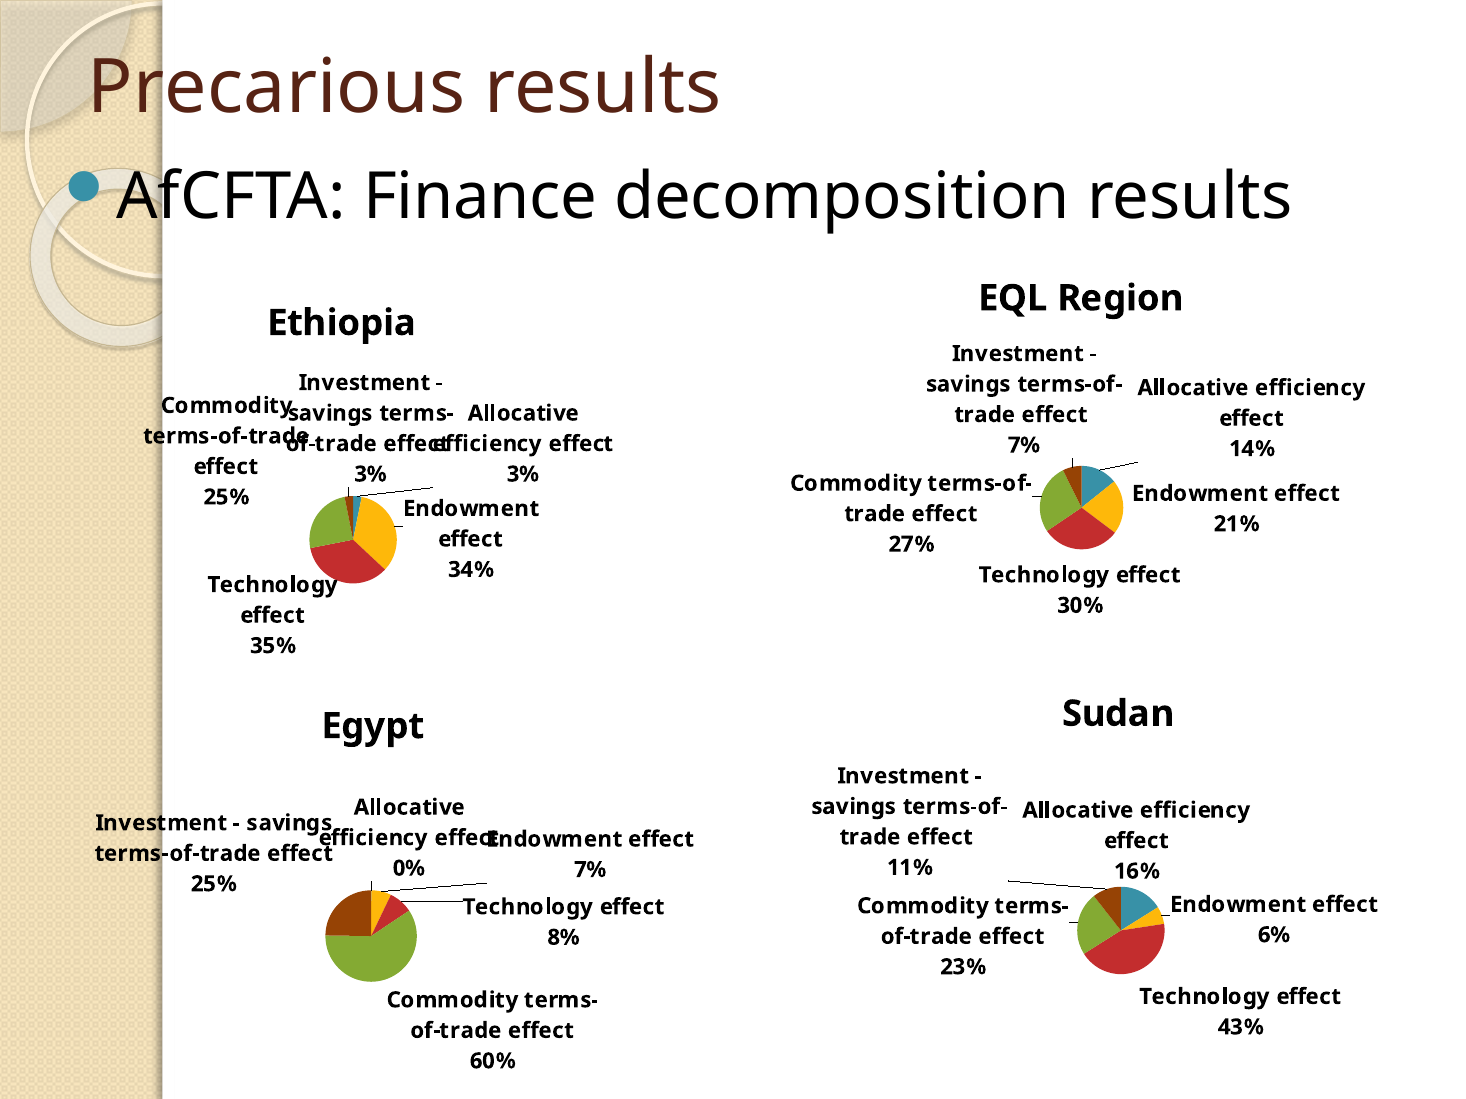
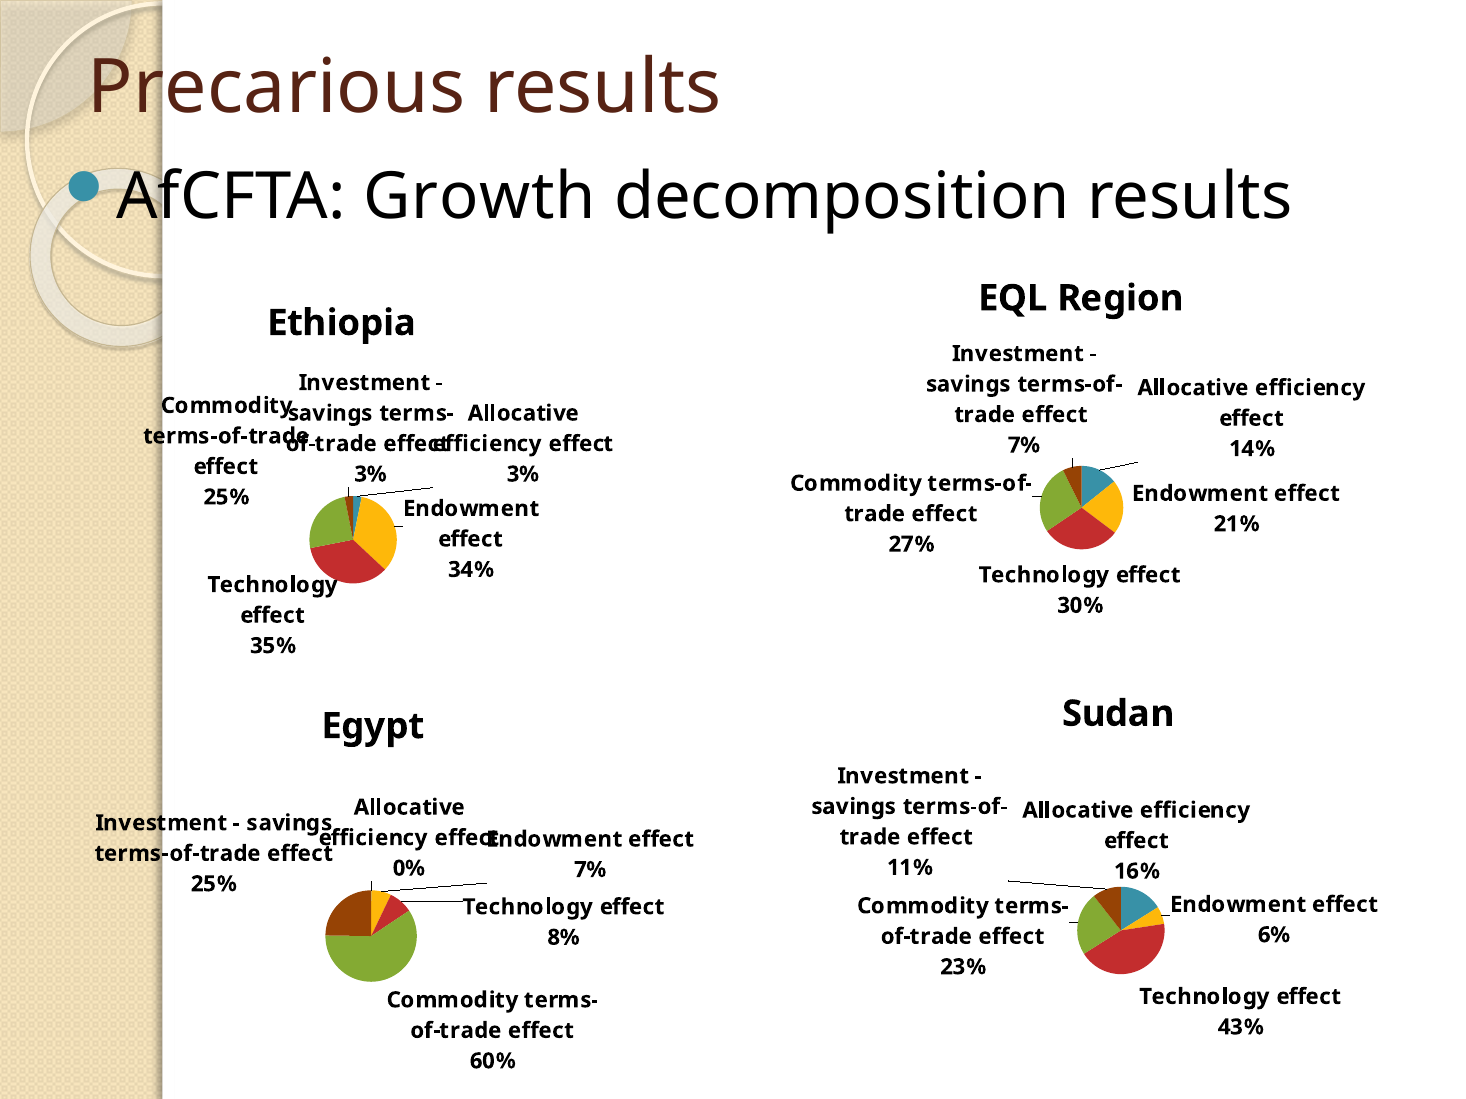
Finance: Finance -> Growth
